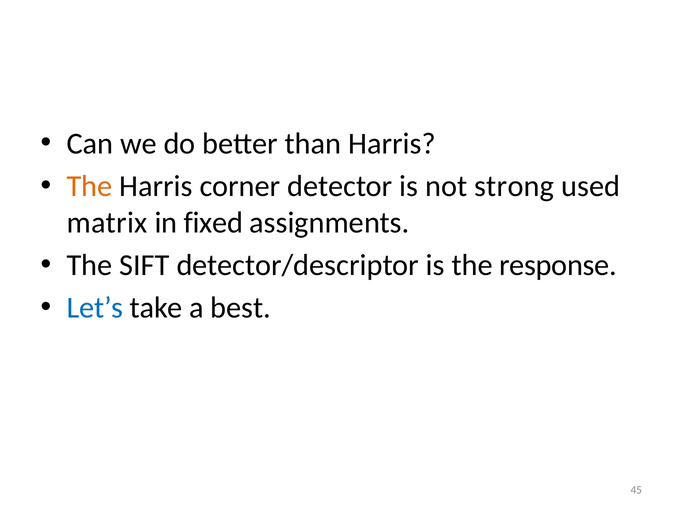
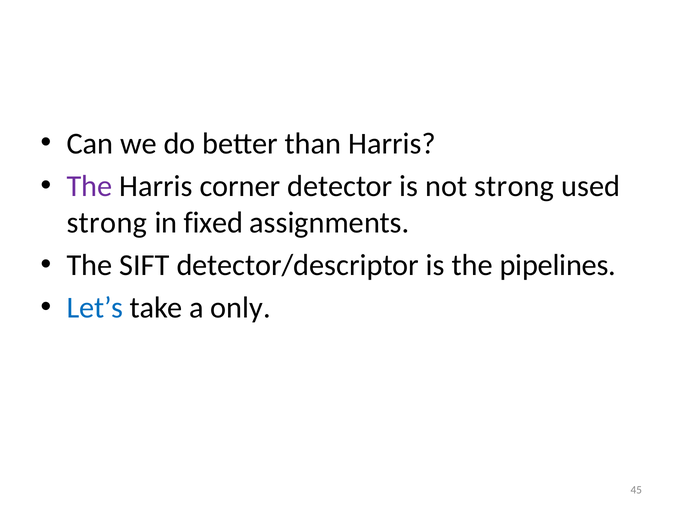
The at (90, 186) colour: orange -> purple
matrix at (107, 222): matrix -> strong
response: response -> pipelines
best: best -> only
